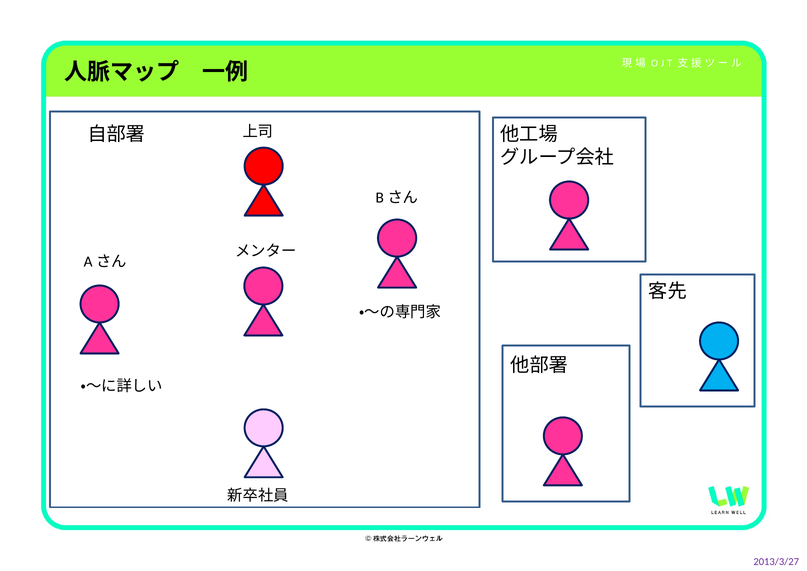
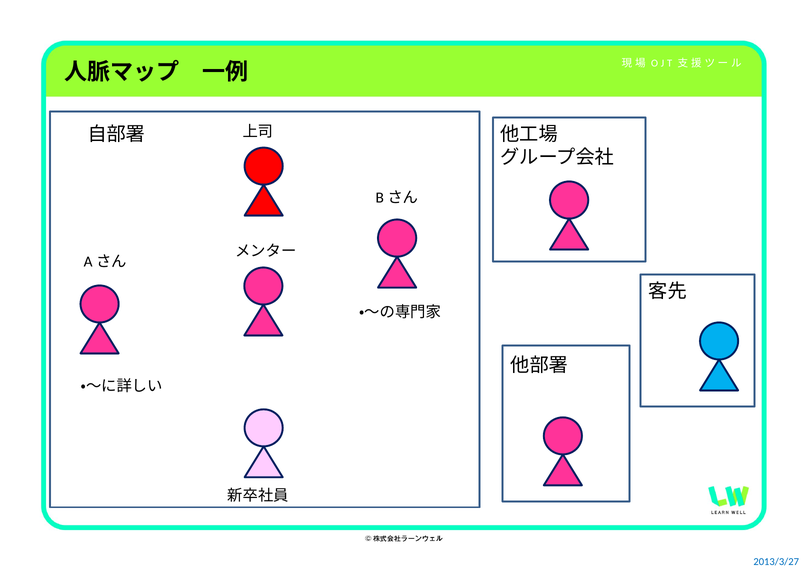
2013/3/27 colour: purple -> blue
